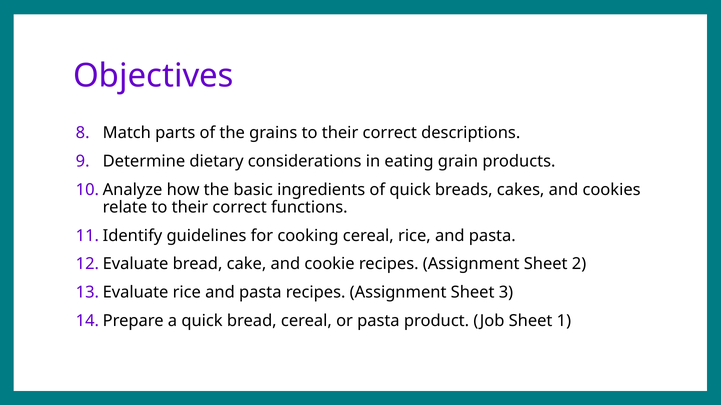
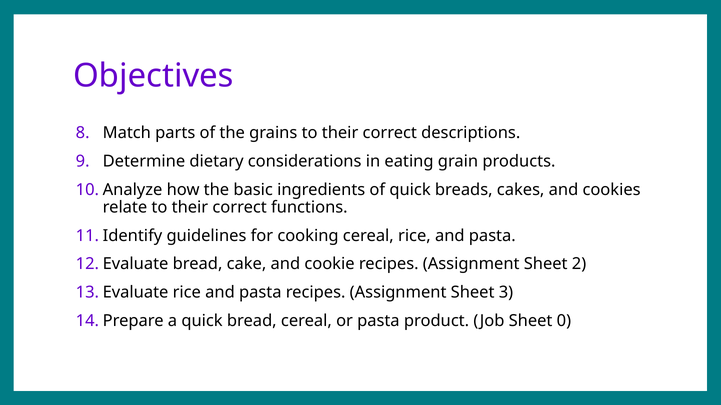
1: 1 -> 0
